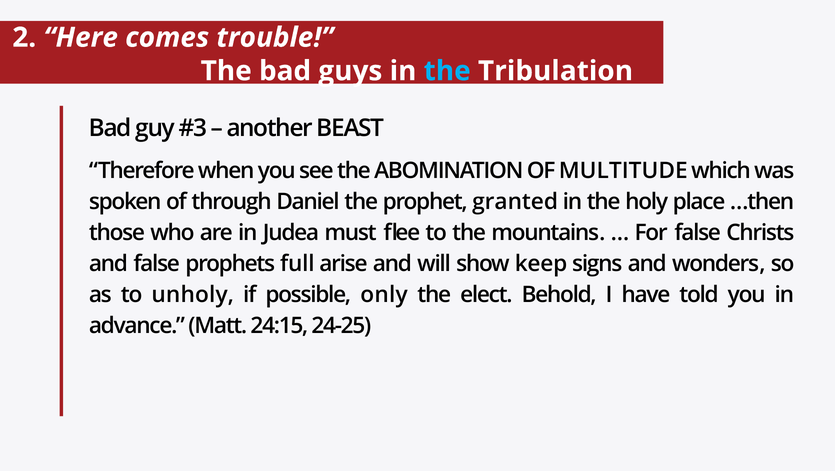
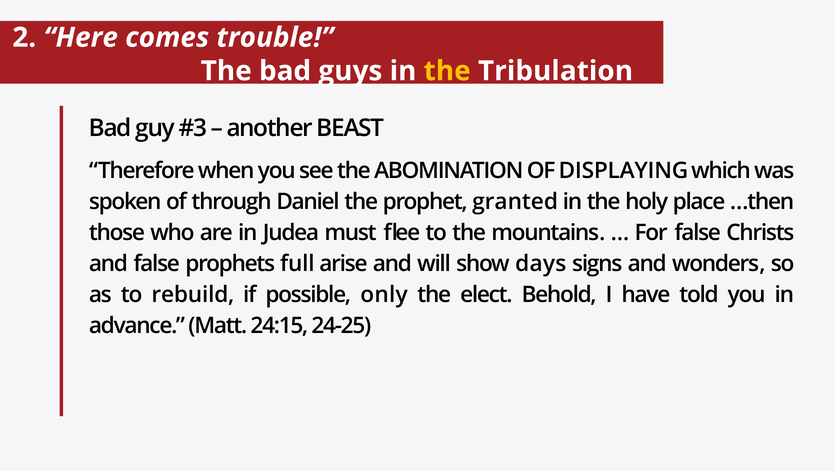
the at (447, 71) colour: light blue -> yellow
MULTITUDE: MULTITUDE -> DISPLAYING
keep: keep -> days
unholy: unholy -> rebuild
